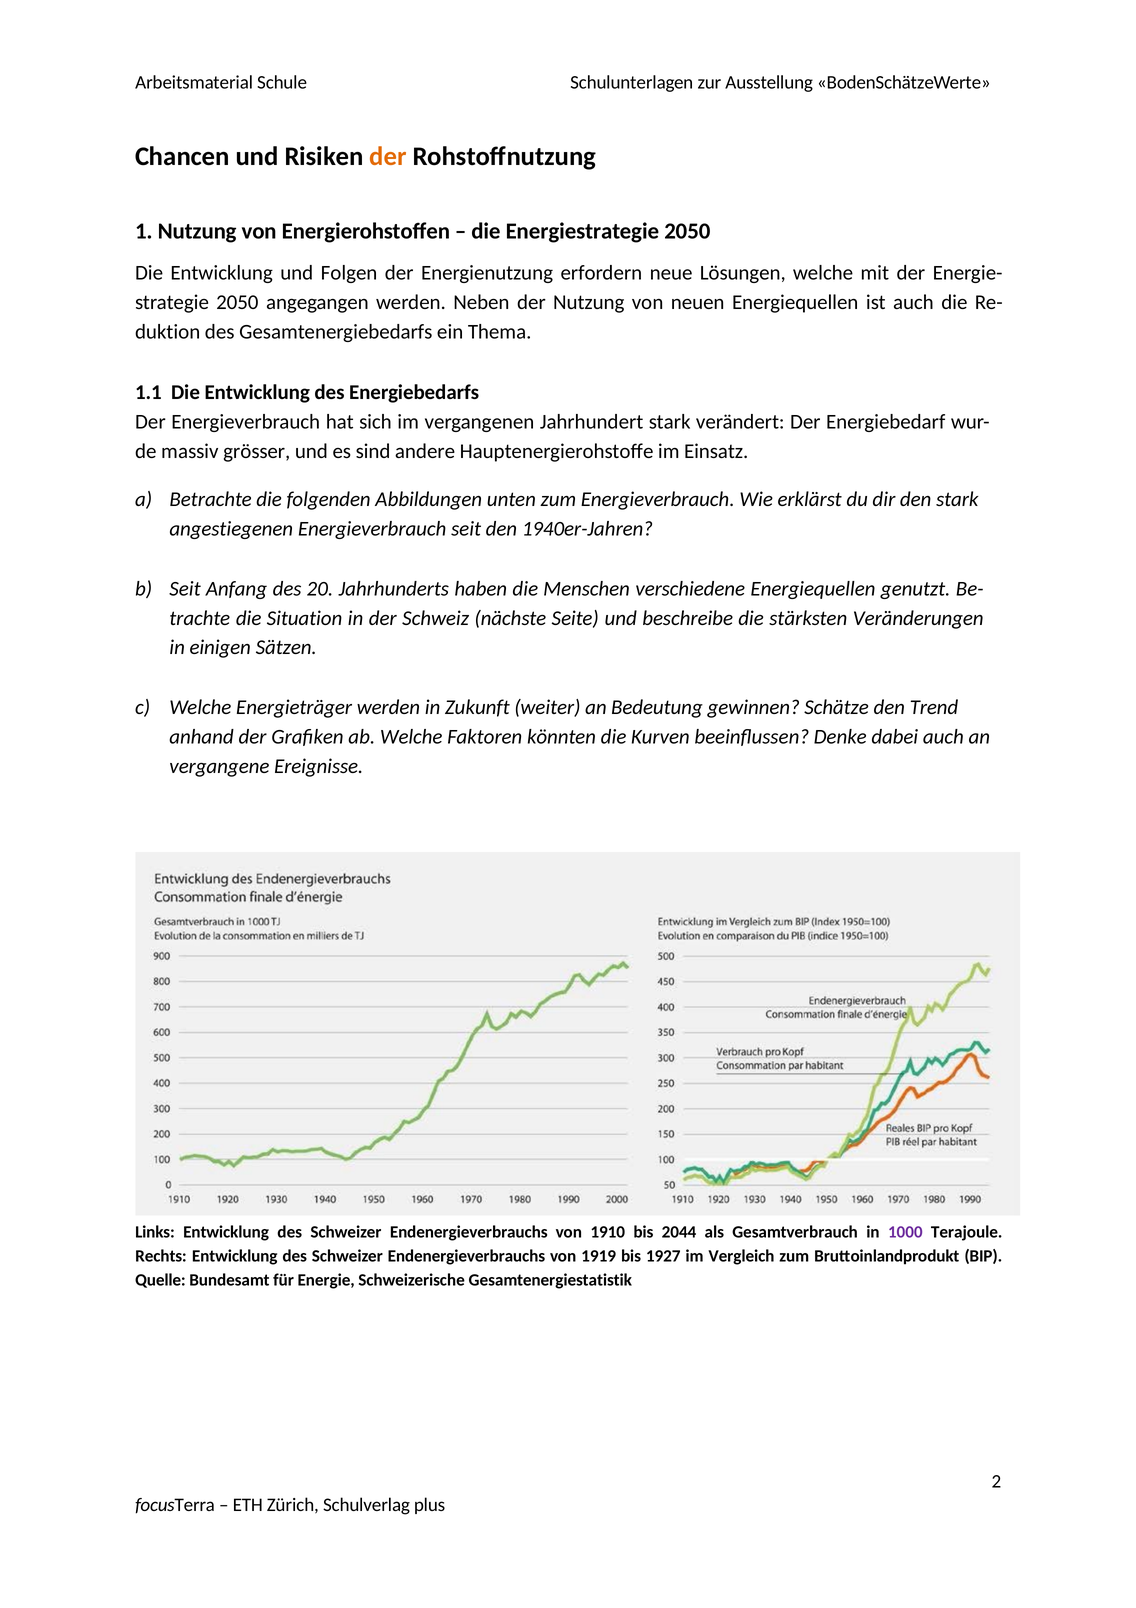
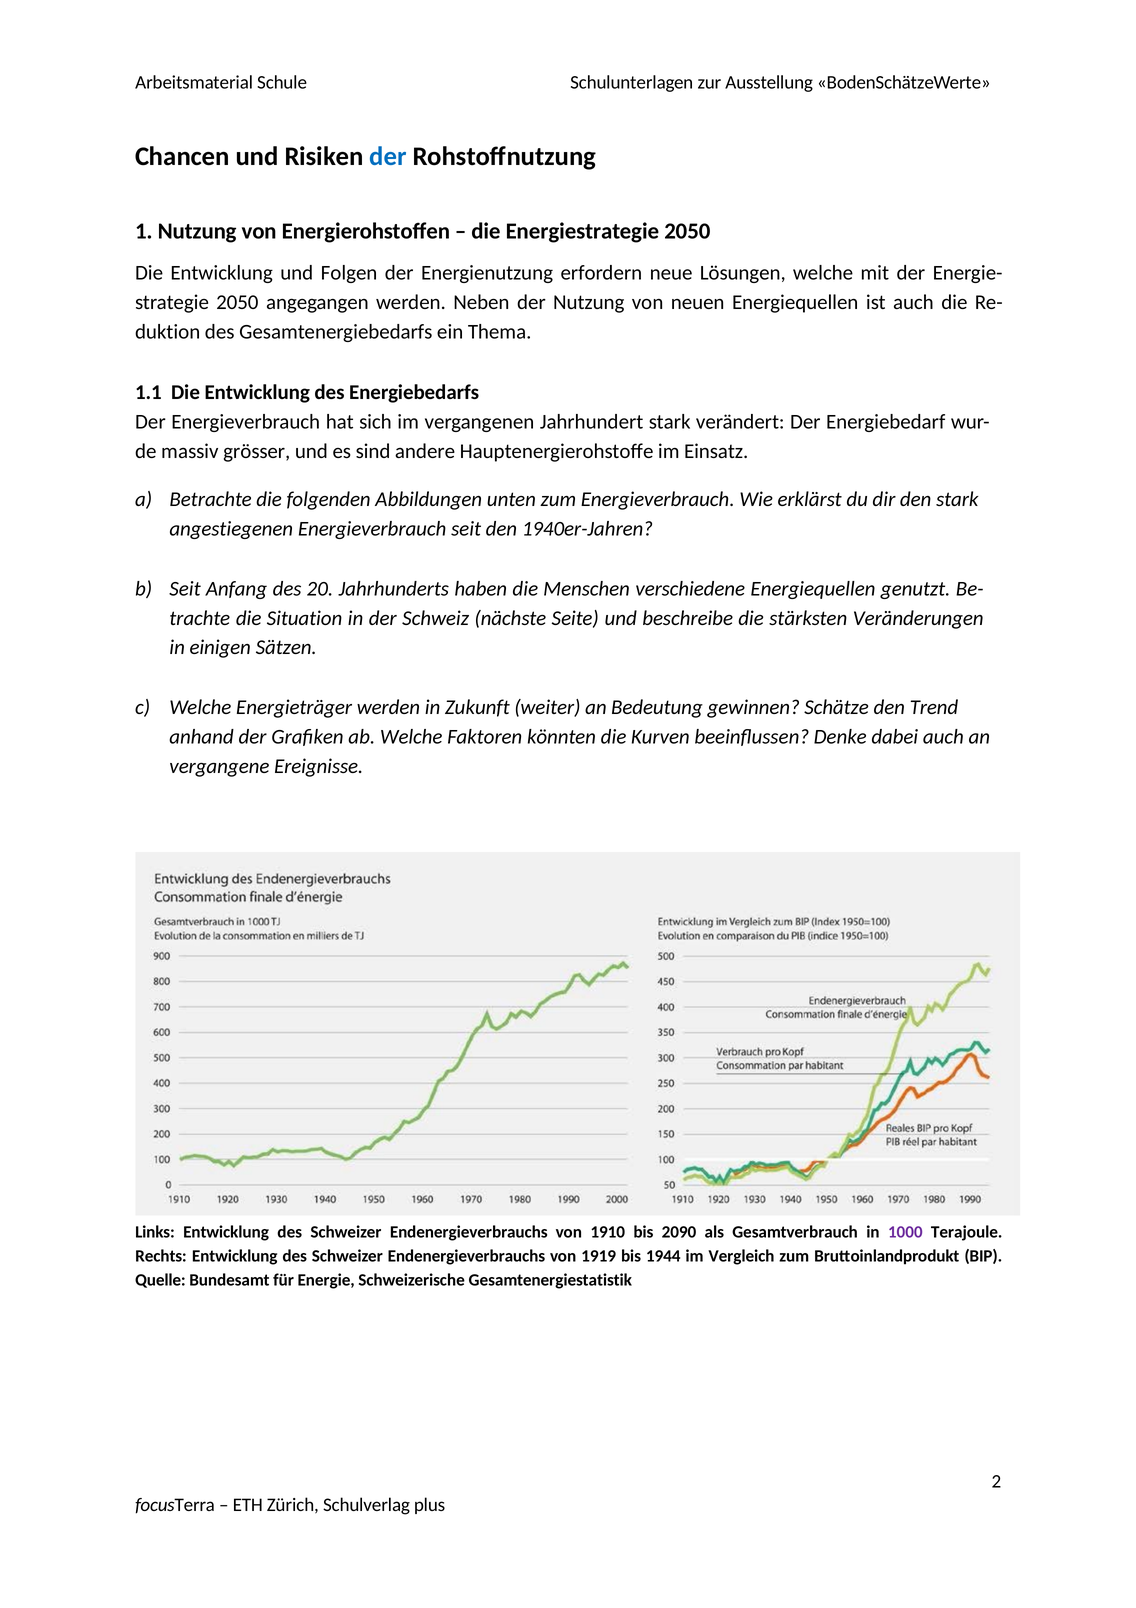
der at (388, 156) colour: orange -> blue
2044: 2044 -> 2090
1927: 1927 -> 1944
